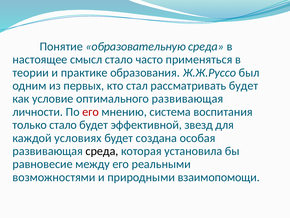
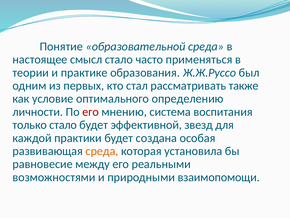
образовательную: образовательную -> образовательной
рассматривать будет: будет -> также
оптимального развивающая: развивающая -> определению
условиях: условиях -> практики
среда at (102, 151) colour: black -> orange
